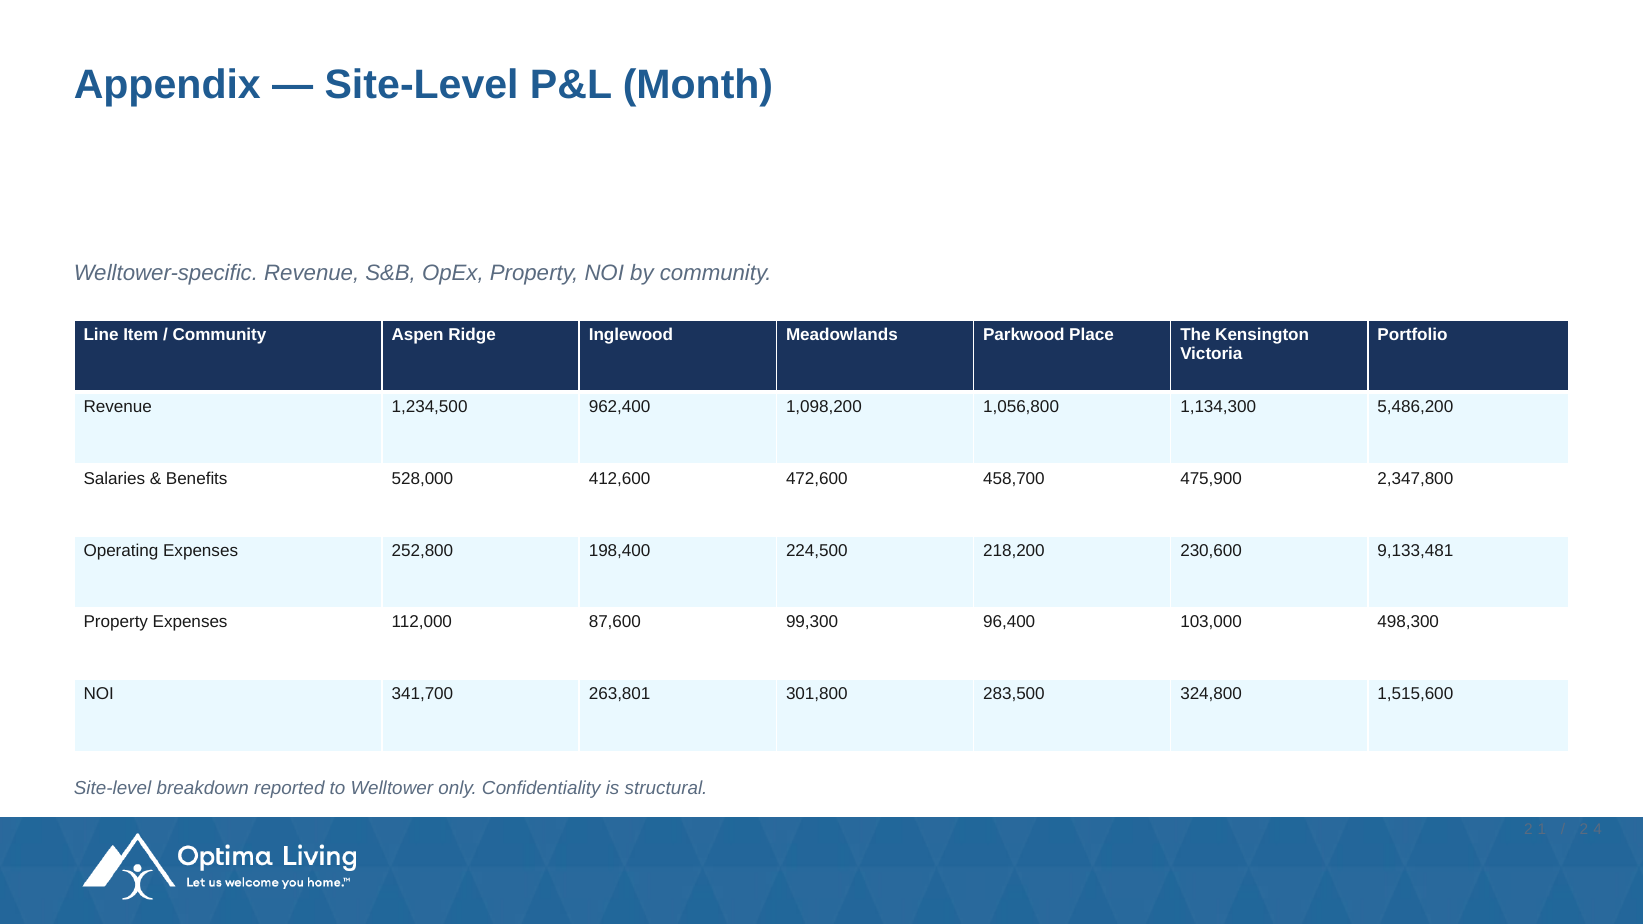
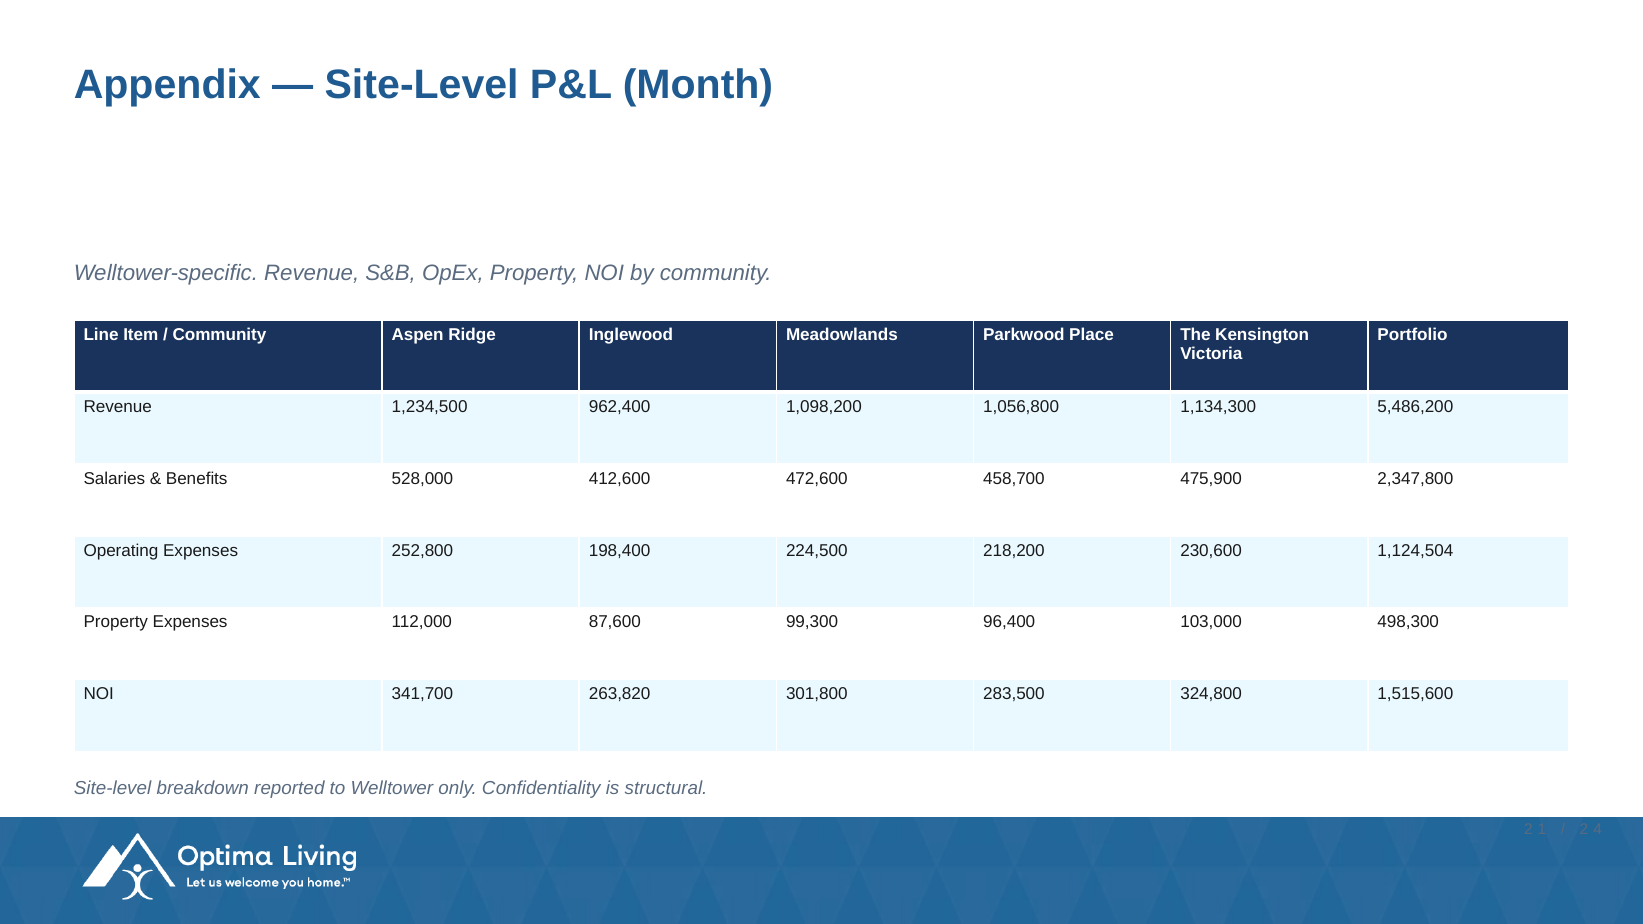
9,133,481: 9,133,481 -> 1,124,504
263,801: 263,801 -> 263,820
